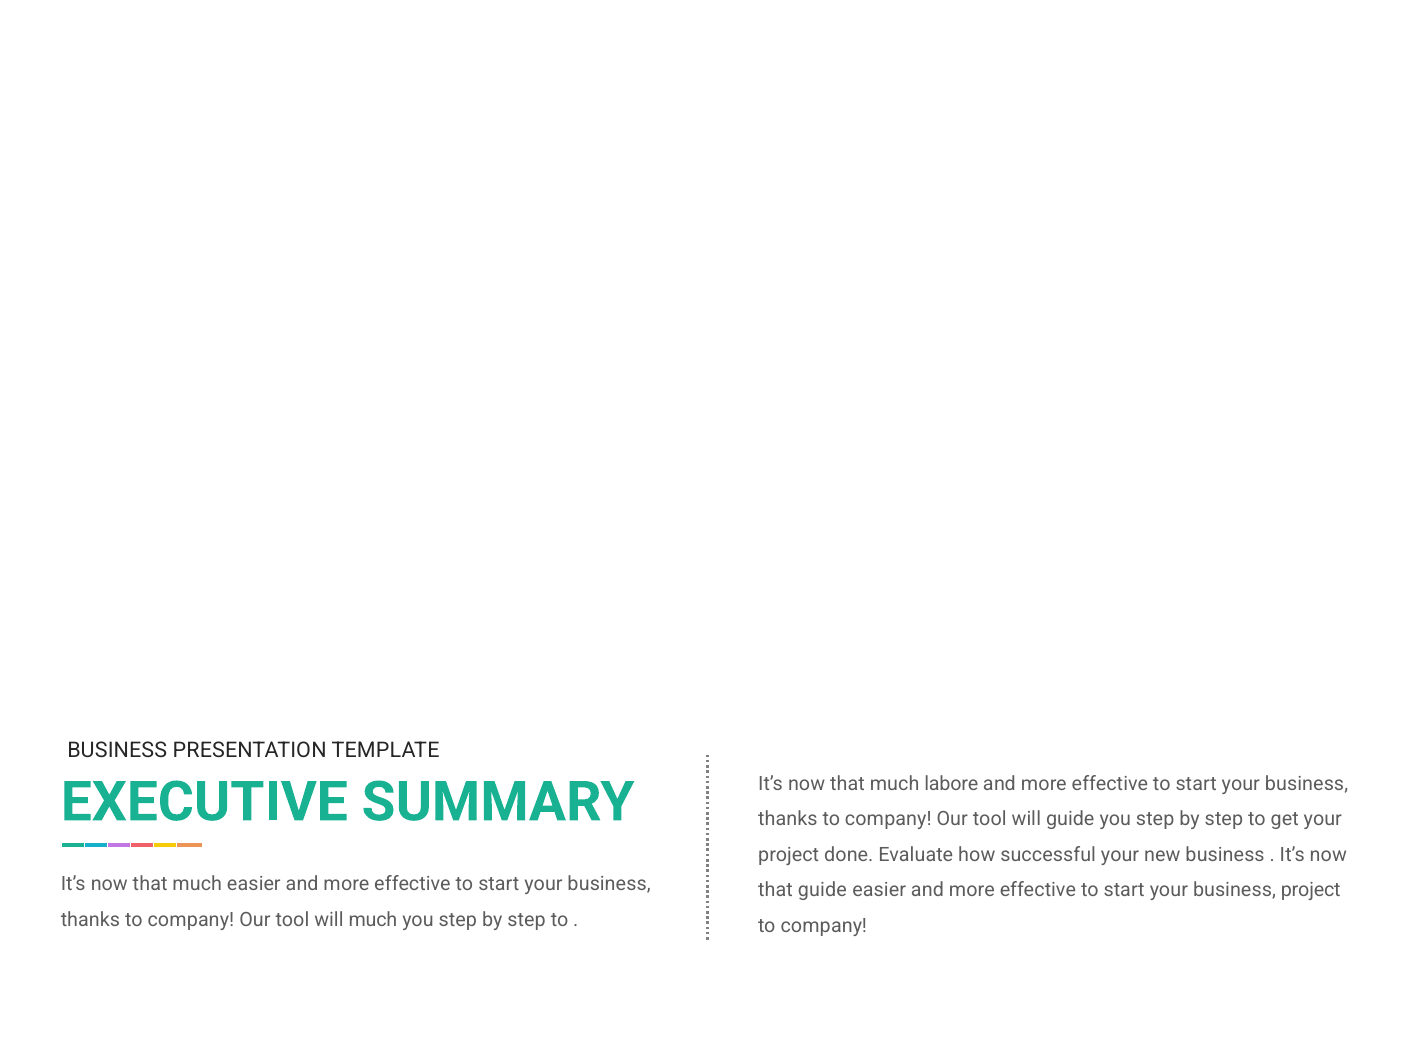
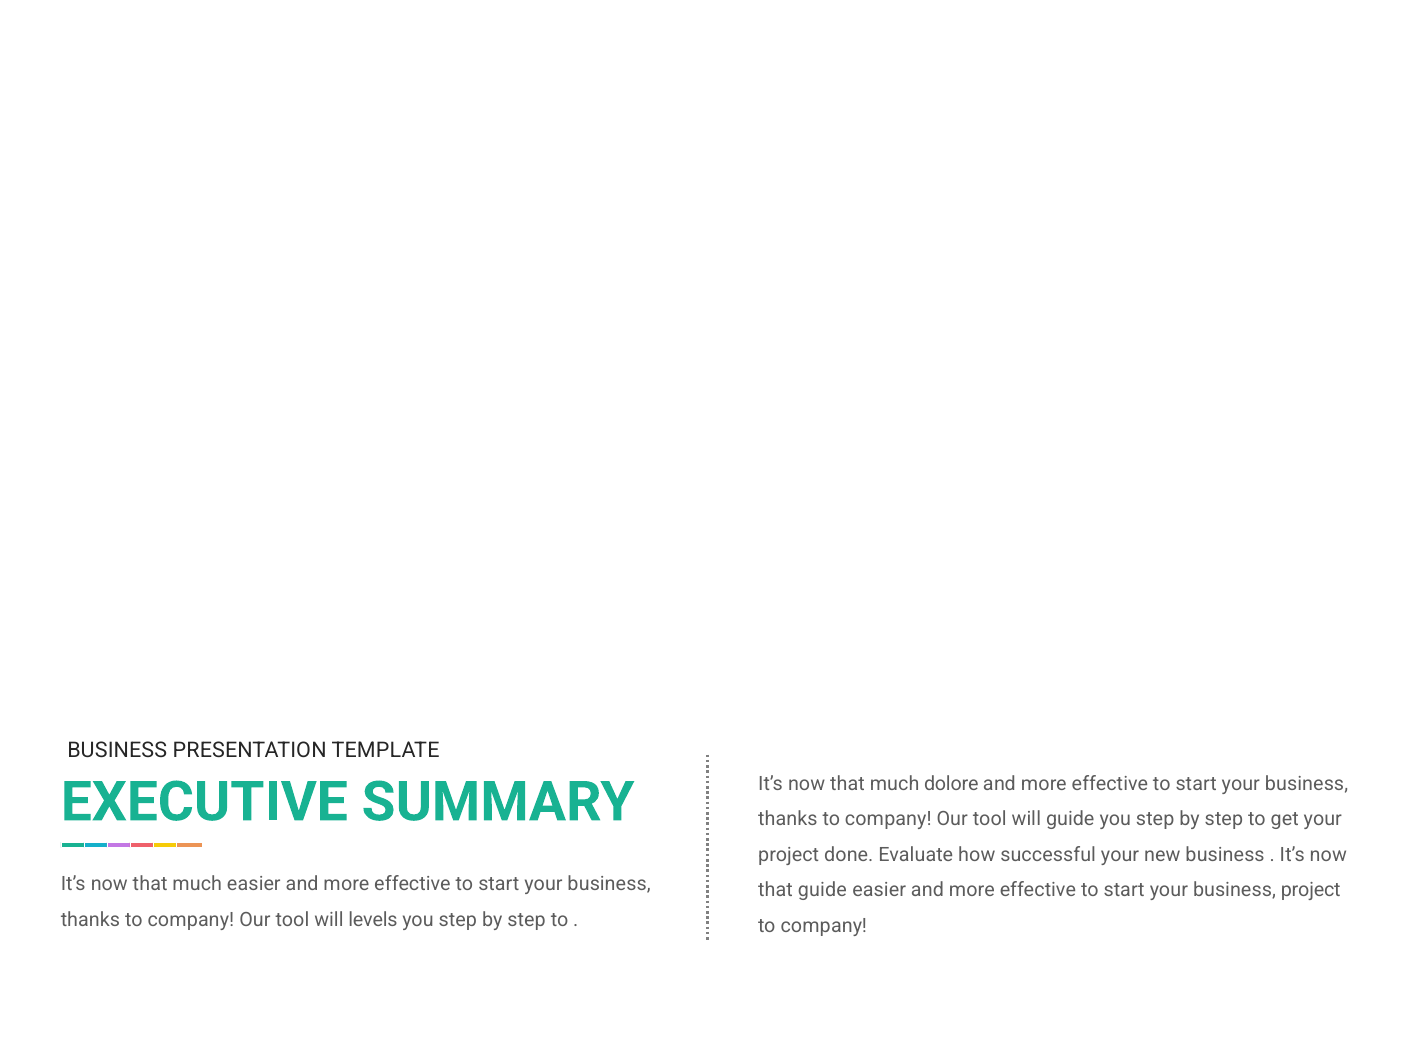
labore: labore -> dolore
will much: much -> levels
